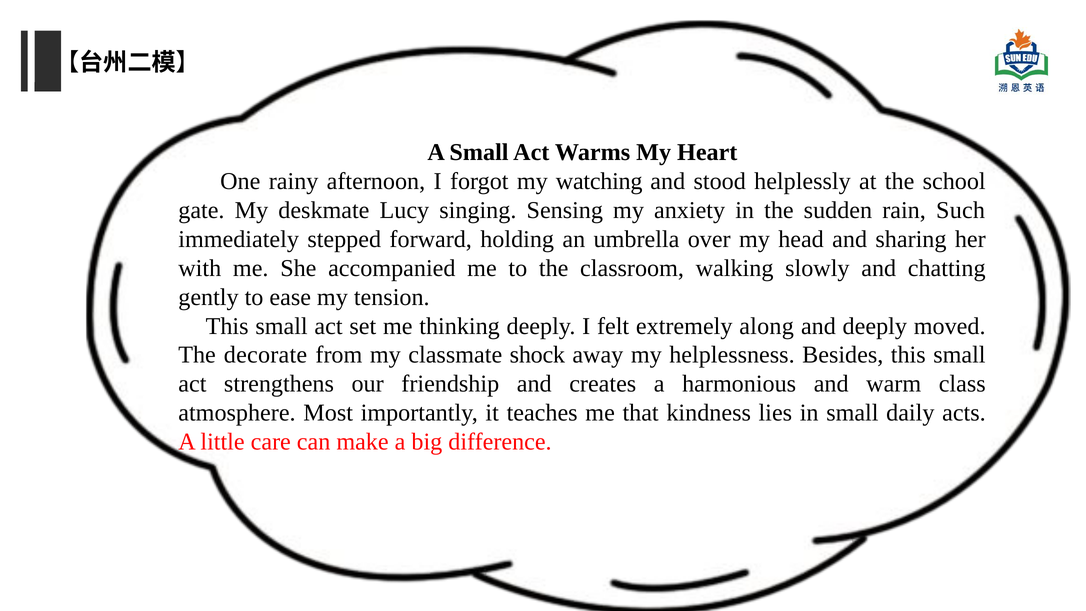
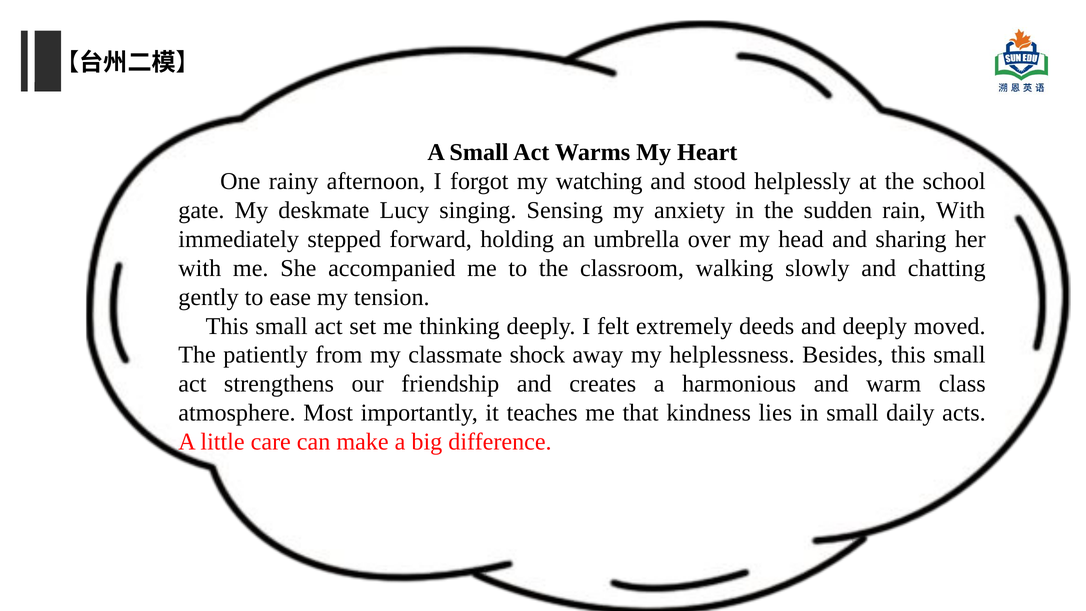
rain Such: Such -> With
along: along -> deeds
decorate: decorate -> patiently
